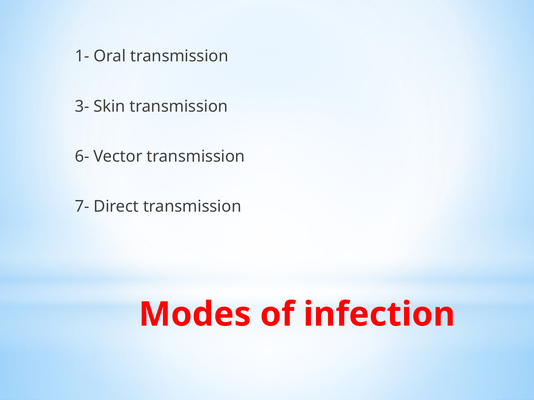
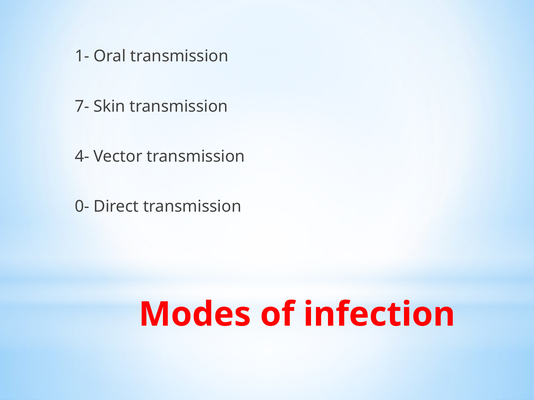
3-: 3- -> 7-
6-: 6- -> 4-
7-: 7- -> 0-
